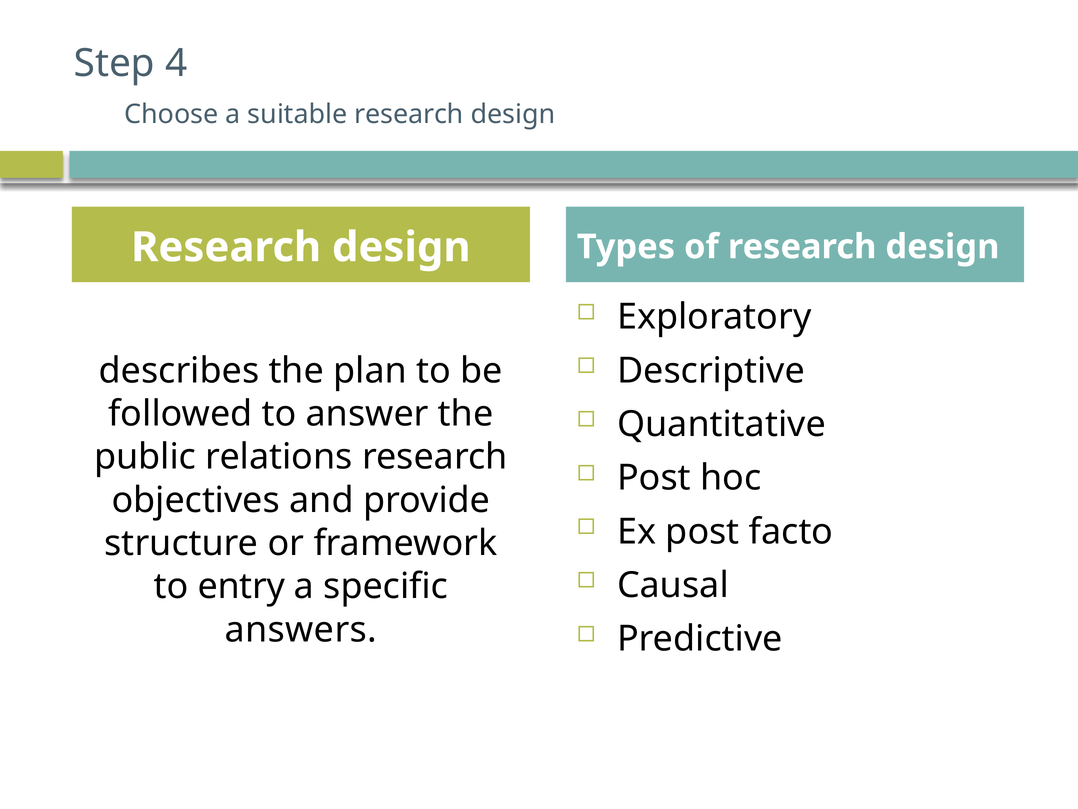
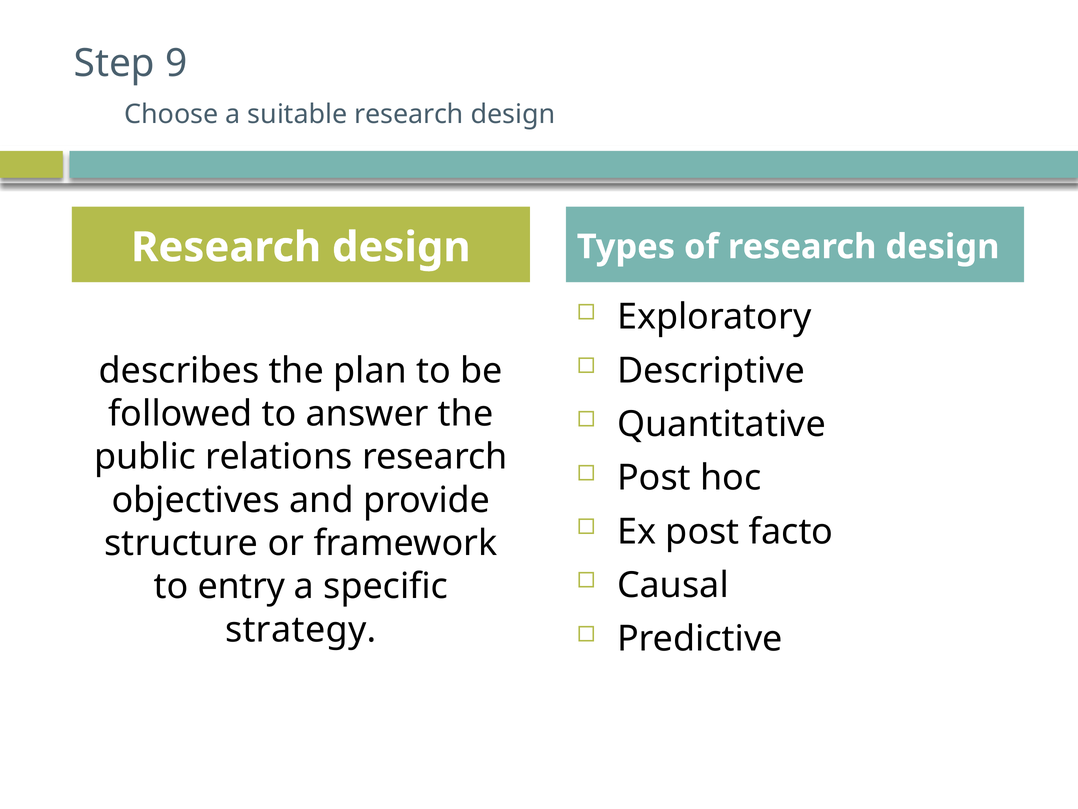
4: 4 -> 9
answers: answers -> strategy
